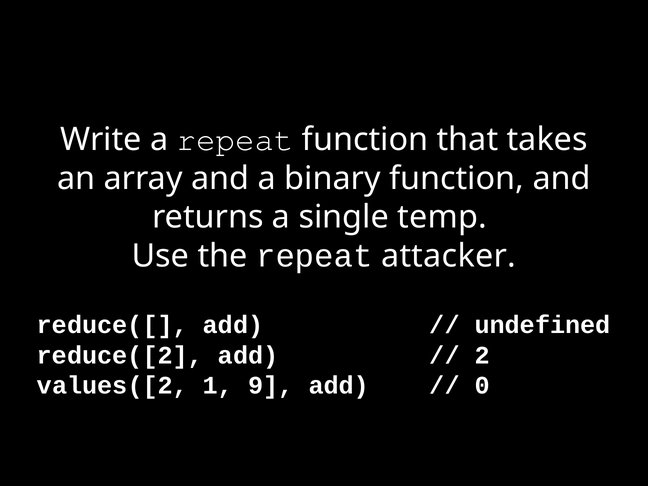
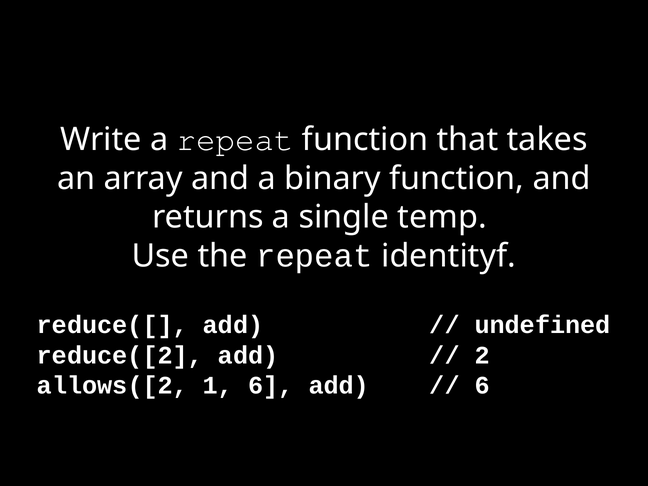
attacker: attacker -> identityf
values([2: values([2 -> allows([2
1 9: 9 -> 6
0 at (482, 386): 0 -> 6
